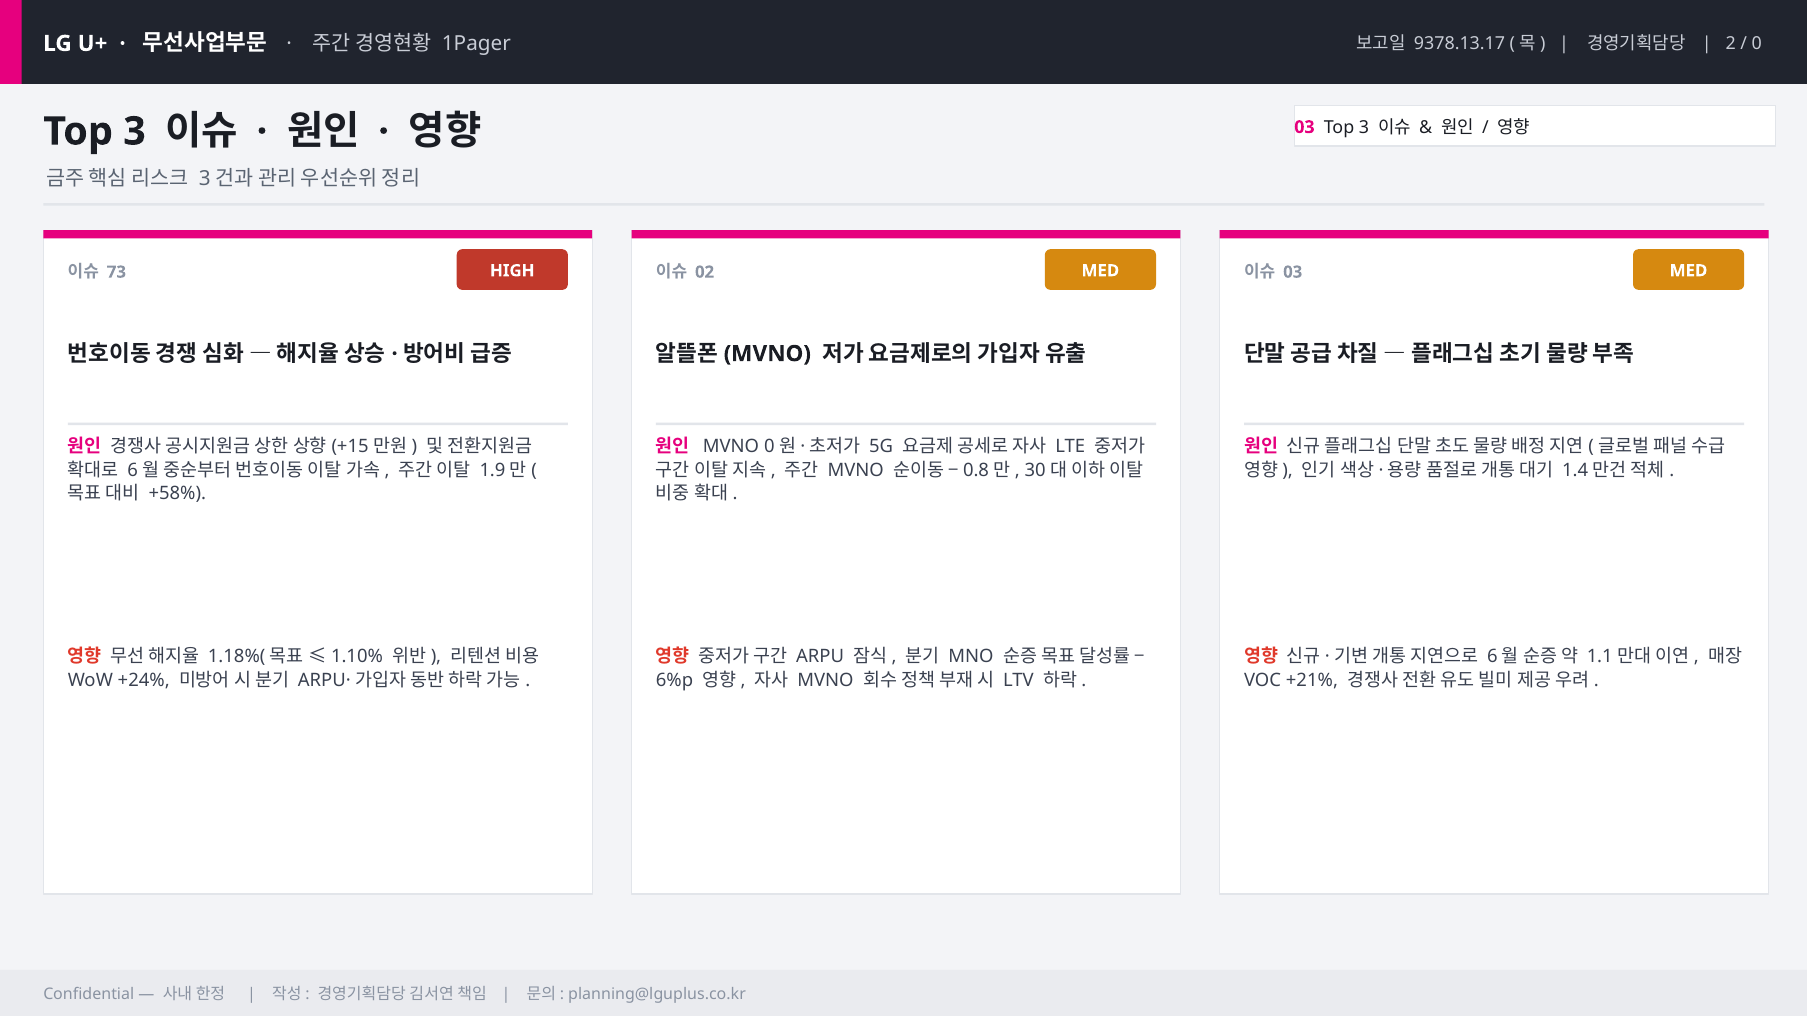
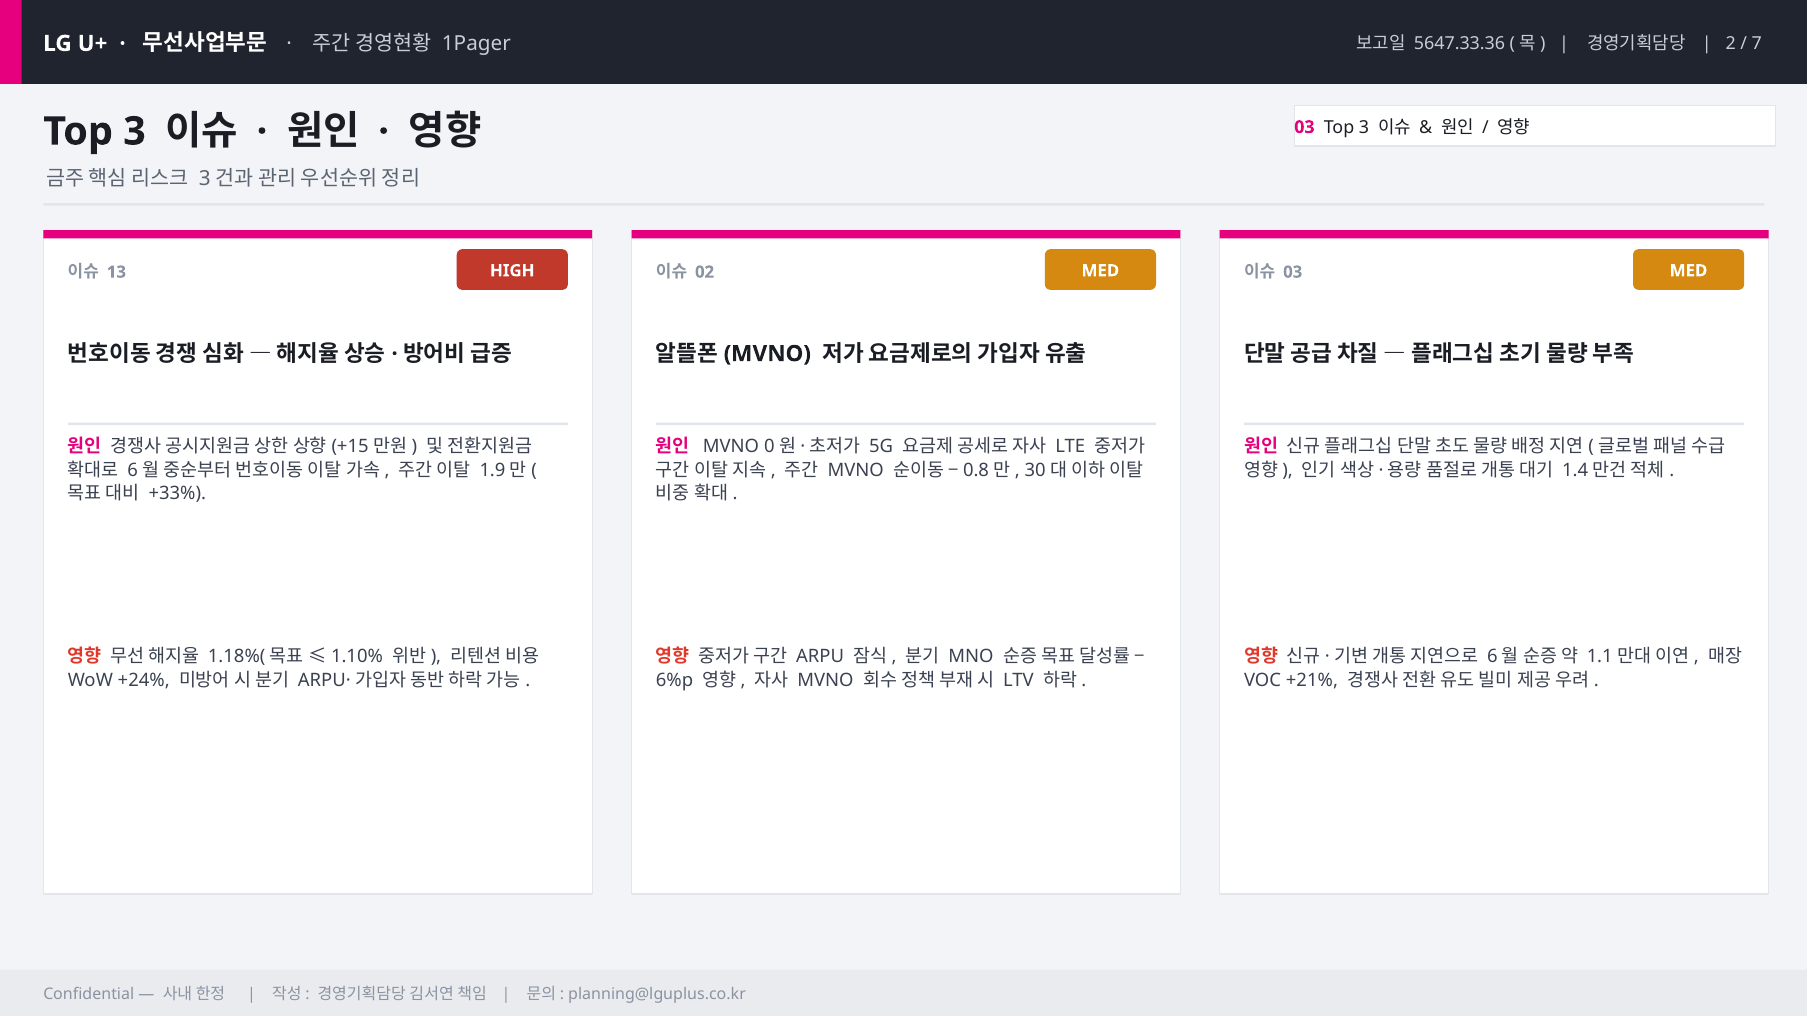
9378.13.17: 9378.13.17 -> 5647.33.36
0: 0 -> 7
73: 73 -> 13
+58%: +58% -> +33%
